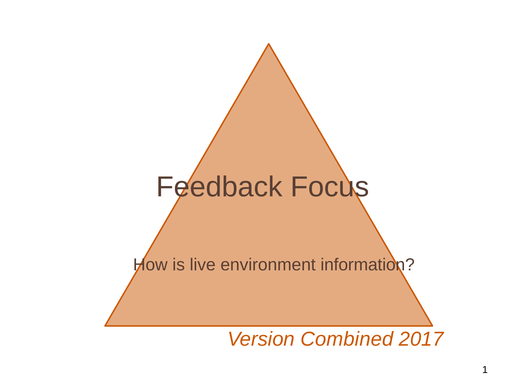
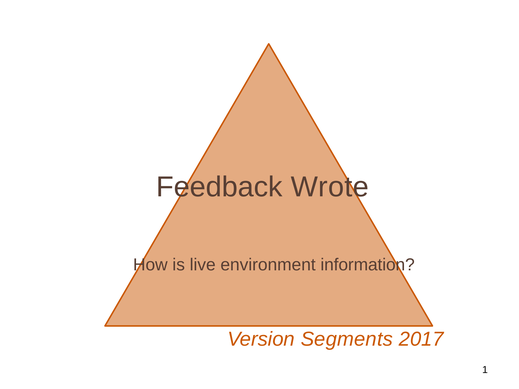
Focus: Focus -> Wrote
Combined: Combined -> Segments
